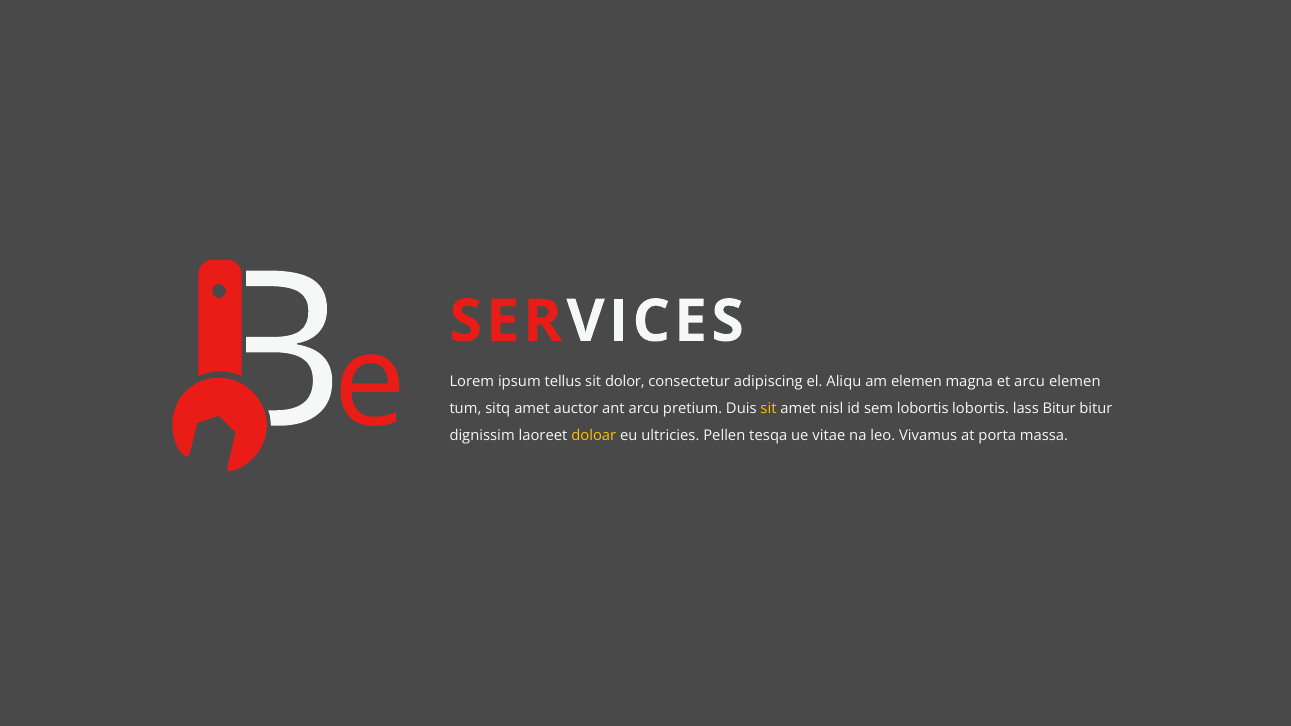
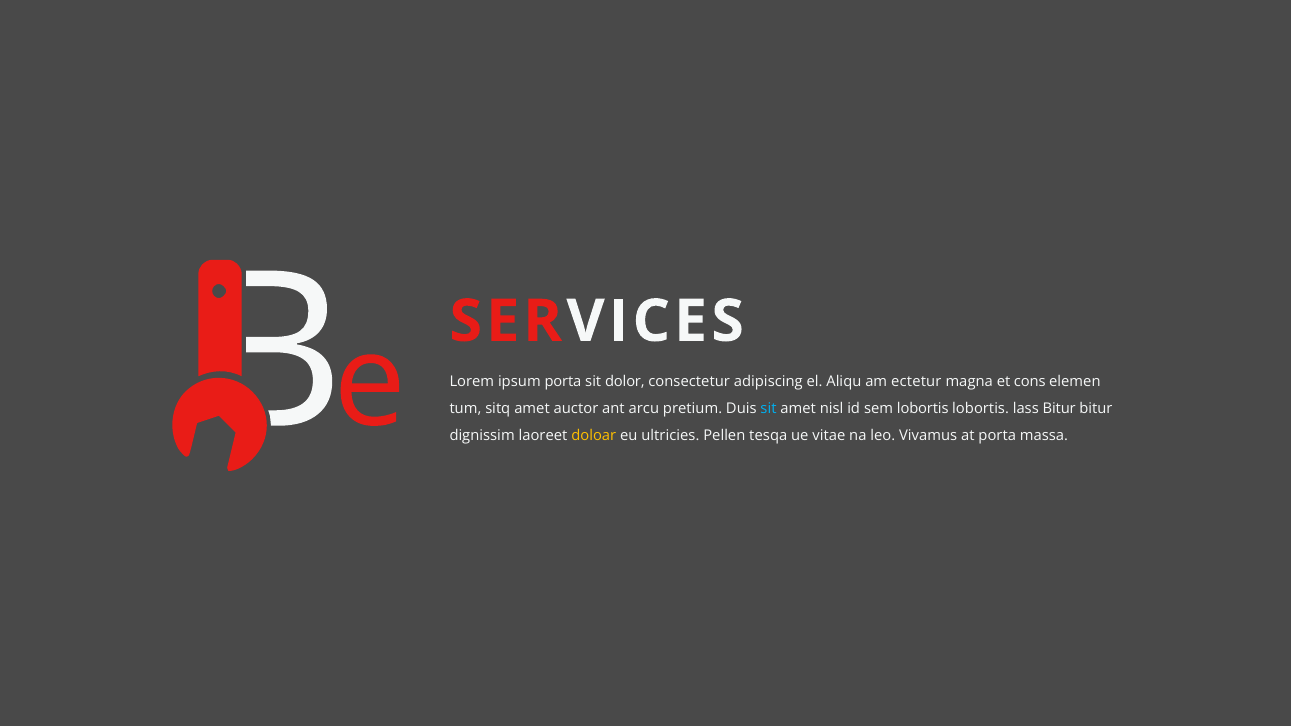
ipsum tellus: tellus -> porta
am elemen: elemen -> ectetur
et arcu: arcu -> cons
sit at (769, 409) colour: yellow -> light blue
